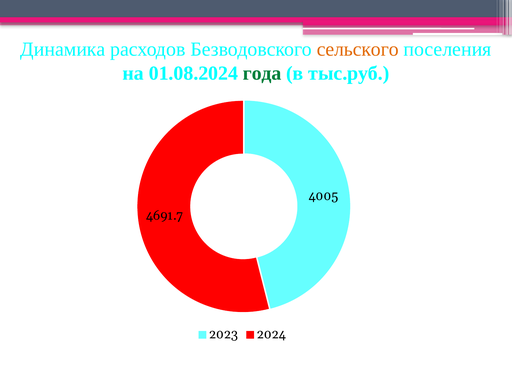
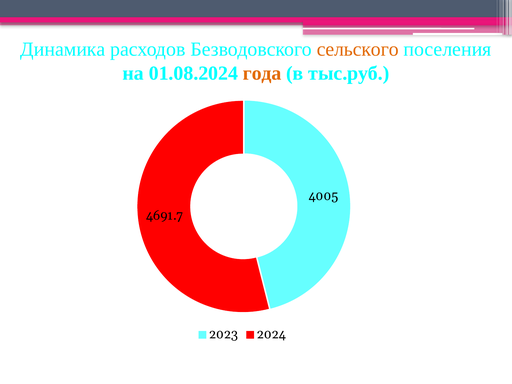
года colour: green -> orange
